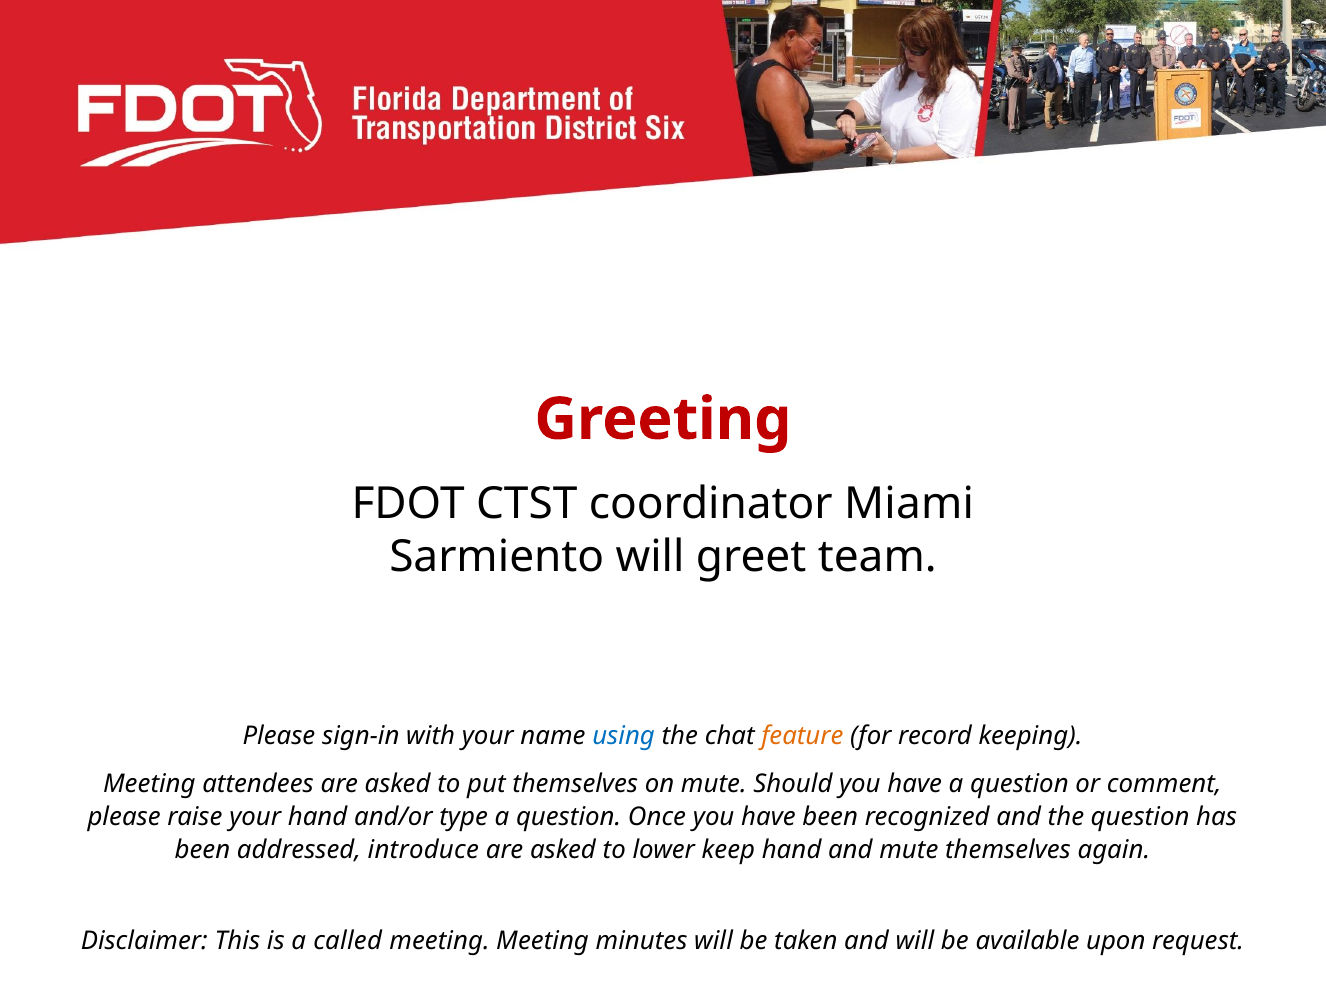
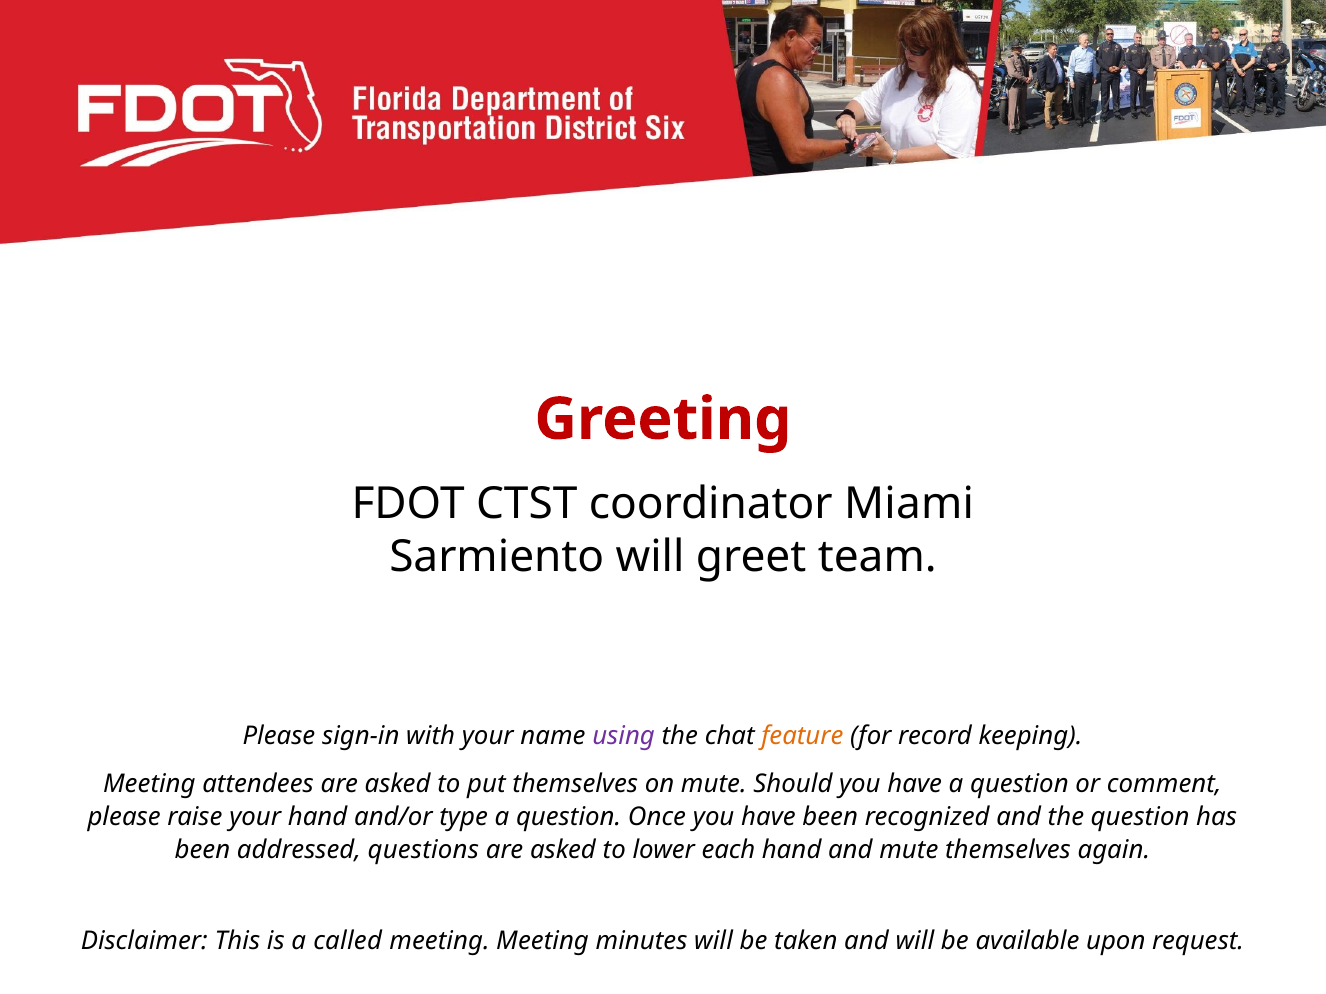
using colour: blue -> purple
introduce: introduce -> questions
keep: keep -> each
